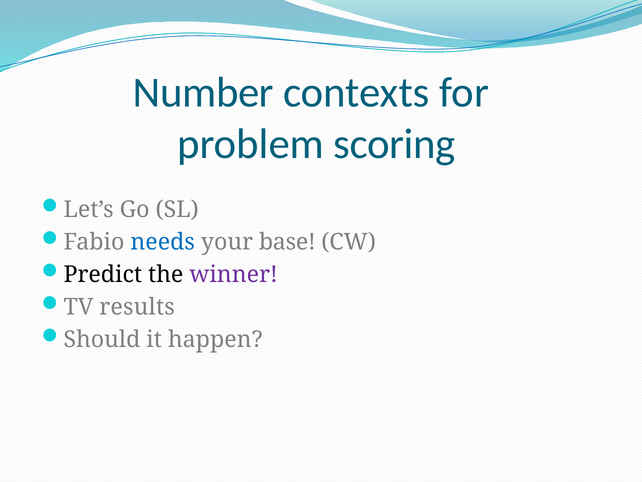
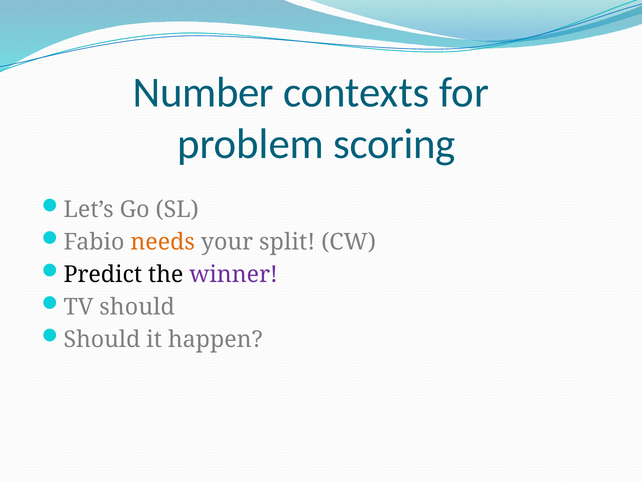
needs colour: blue -> orange
base: base -> split
TV results: results -> should
